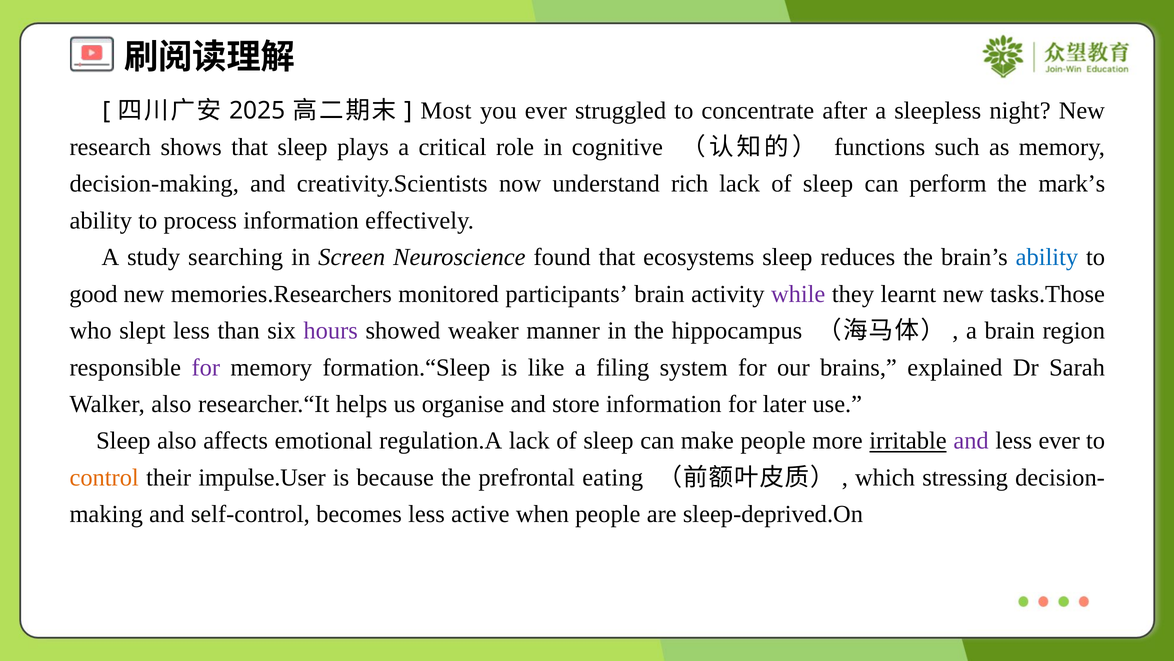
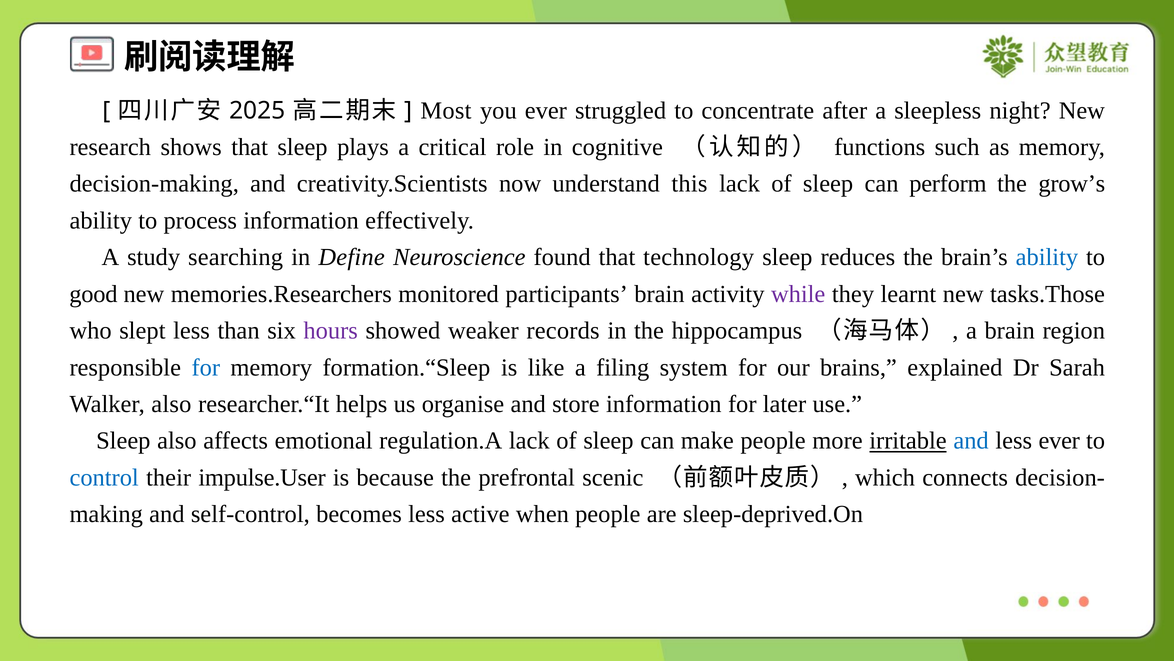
rich: rich -> this
mark’s: mark’s -> grow’s
Screen: Screen -> Define
ecosystems: ecosystems -> technology
manner: manner -> records
for at (206, 367) colour: purple -> blue
and at (971, 440) colour: purple -> blue
control colour: orange -> blue
eating: eating -> scenic
stressing: stressing -> connects
